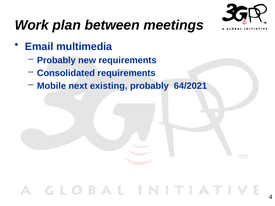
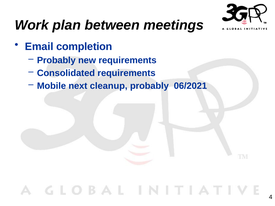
multimedia: multimedia -> completion
existing: existing -> cleanup
64/2021: 64/2021 -> 06/2021
